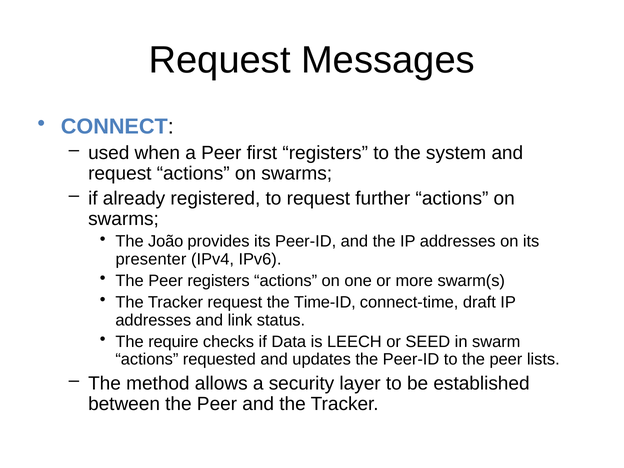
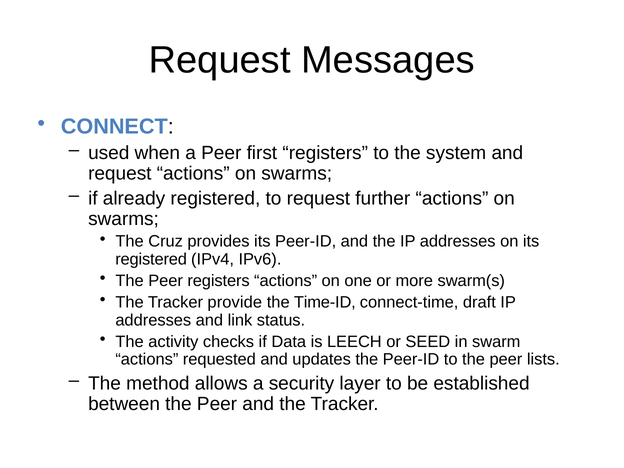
João: João -> Cruz
presenter at (151, 259): presenter -> registered
Tracker request: request -> provide
require: require -> activity
